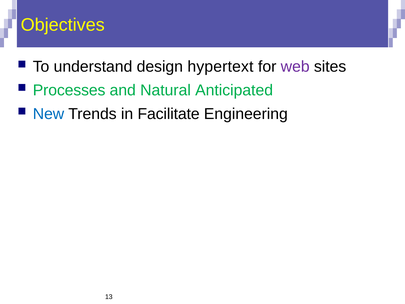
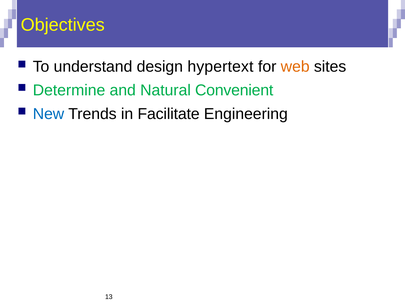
web colour: purple -> orange
Processes: Processes -> Determine
Anticipated: Anticipated -> Convenient
